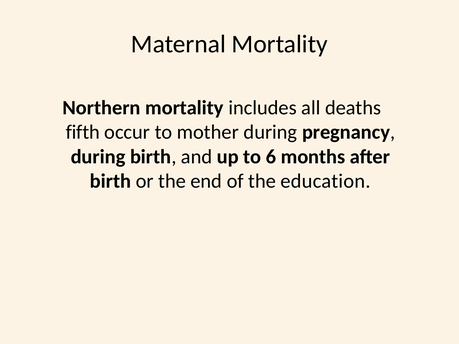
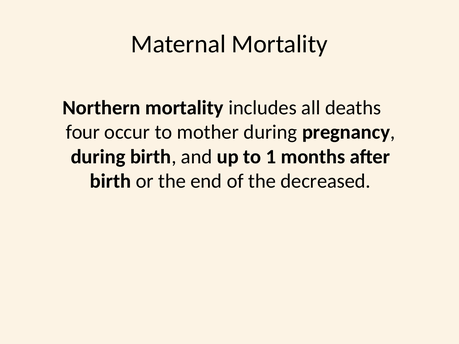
fifth: fifth -> four
6: 6 -> 1
education: education -> decreased
